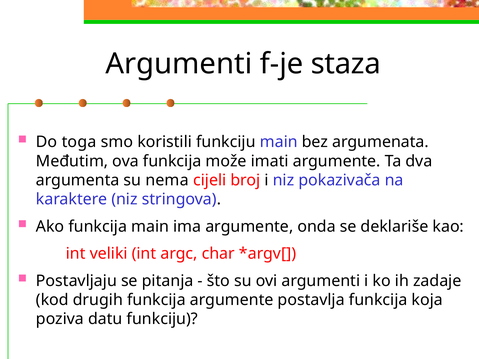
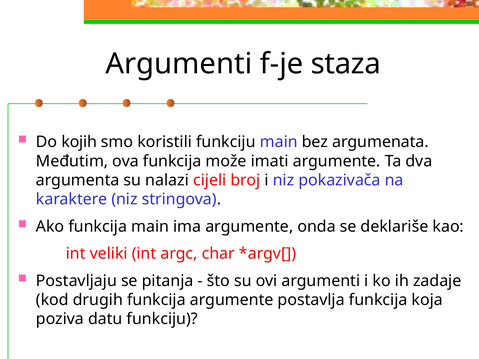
toga: toga -> kojih
nema: nema -> nalazi
